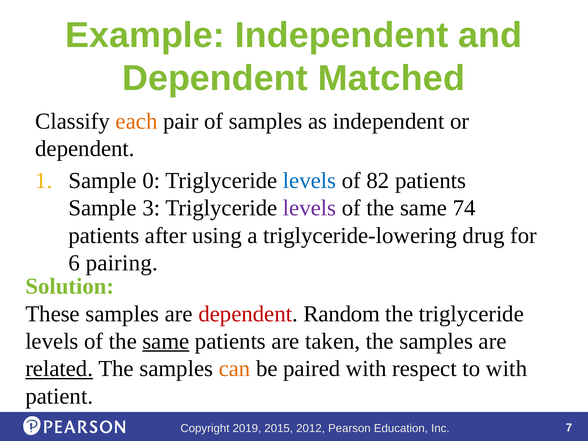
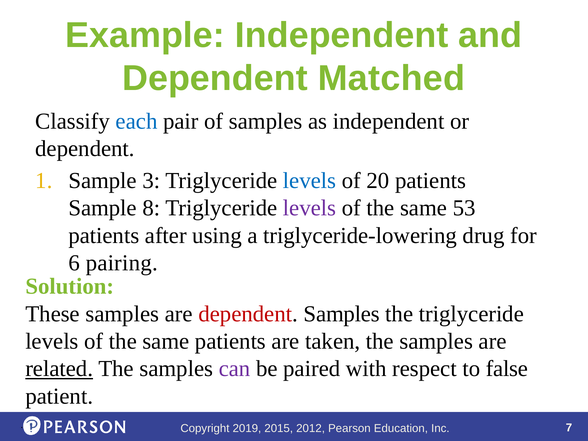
each colour: orange -> blue
0: 0 -> 3
82: 82 -> 20
3: 3 -> 8
74: 74 -> 53
dependent Random: Random -> Samples
same at (166, 341) underline: present -> none
can colour: orange -> purple
to with: with -> false
